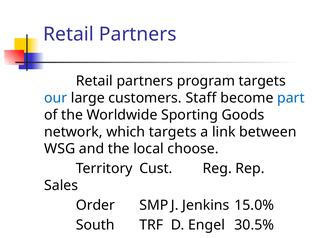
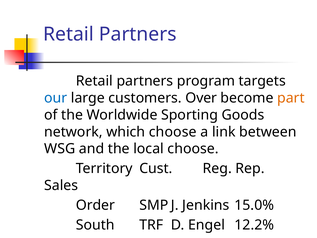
Staff: Staff -> Over
part colour: blue -> orange
which targets: targets -> choose
30.5%: 30.5% -> 12.2%
